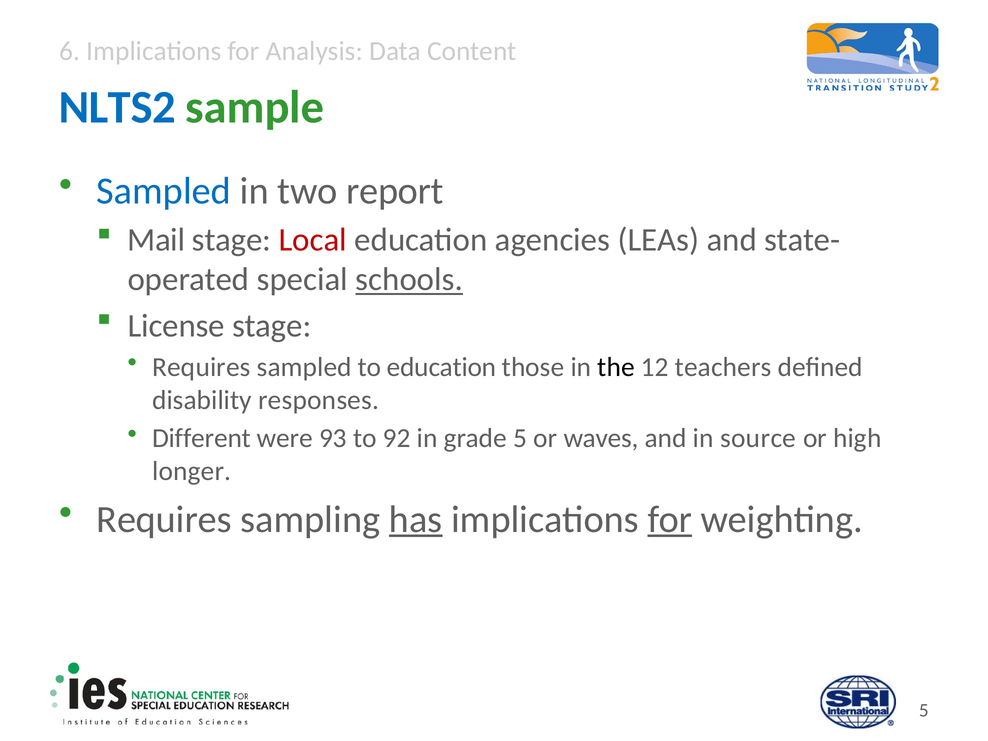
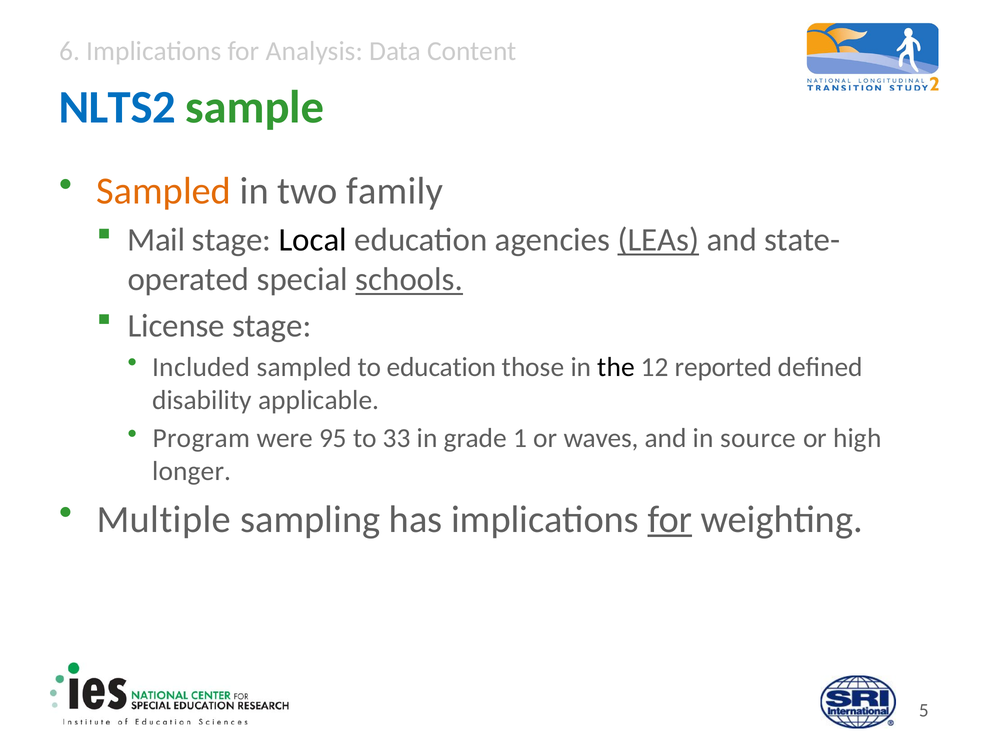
Sampled at (164, 191) colour: blue -> orange
report: report -> family
Local colour: red -> black
LEAs underline: none -> present
Requires at (201, 367): Requires -> Included
teachers: teachers -> reported
responses: responses -> applicable
Different: Different -> Program
93: 93 -> 95
92: 92 -> 33
grade 5: 5 -> 1
Requires at (164, 519): Requires -> Multiple
has underline: present -> none
